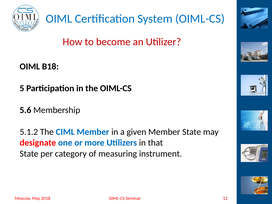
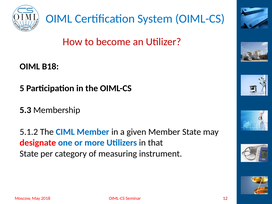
5.6: 5.6 -> 5.3
